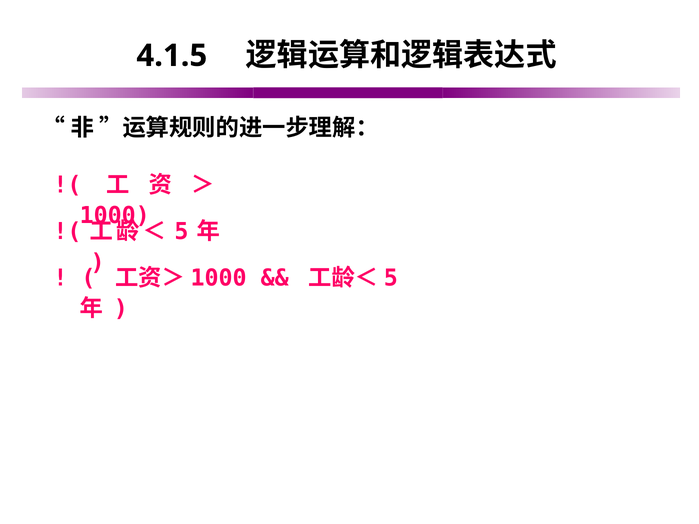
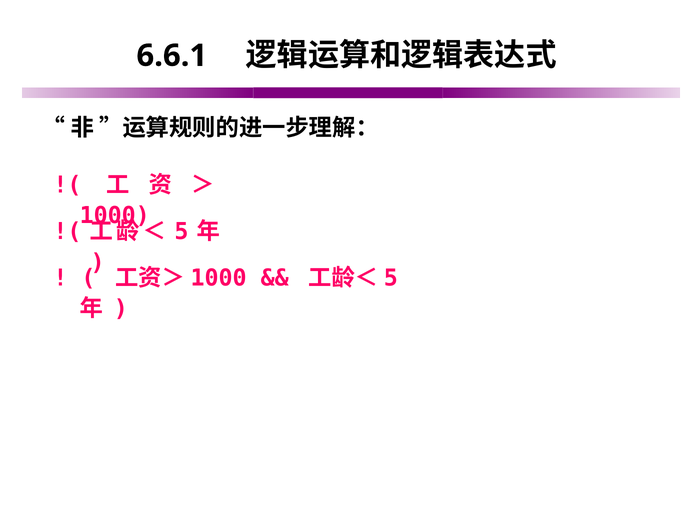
4.1.5: 4.1.5 -> 6.6.1
